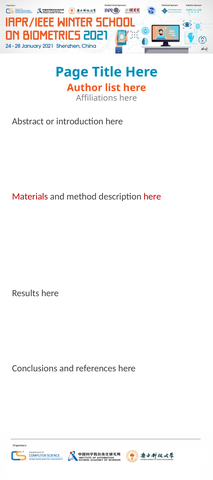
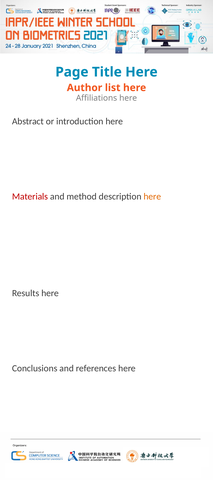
here at (152, 196) colour: red -> orange
